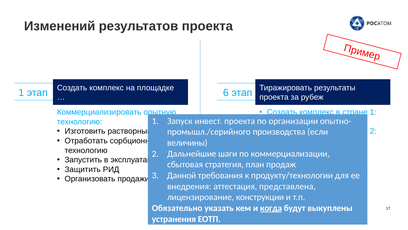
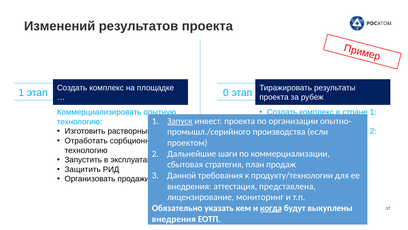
6: 6 -> 0
Запуск underline: none -> present
величины: величины -> проектом
конструкции: конструкции -> мониторинг
устранения at (174, 219): устранения -> внедрения
